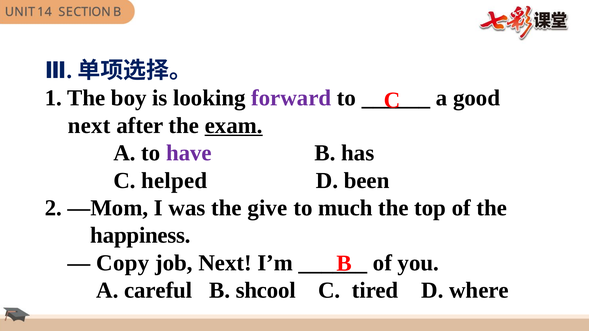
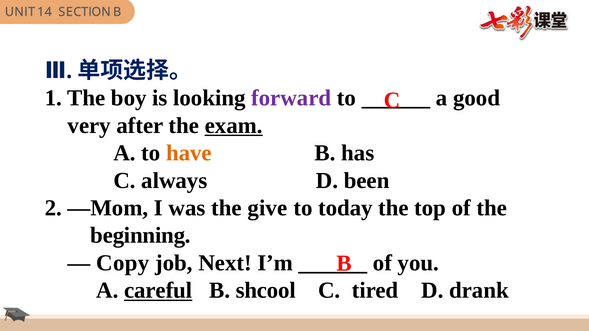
next at (89, 126): next -> very
have colour: purple -> orange
helped: helped -> always
much: much -> today
happiness: happiness -> beginning
careful underline: none -> present
where: where -> drank
